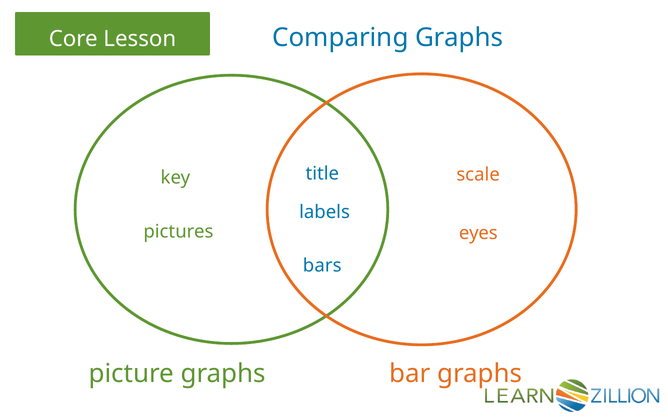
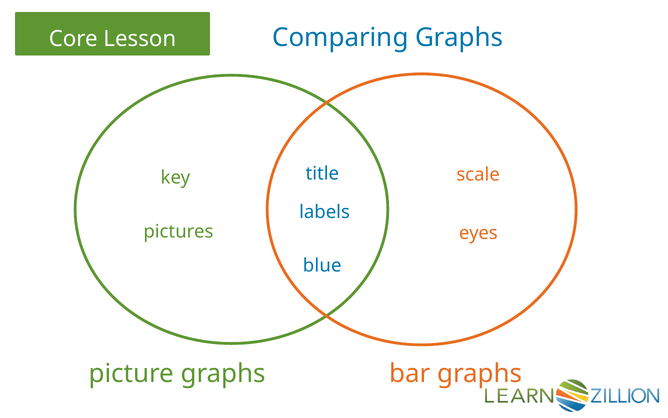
bars: bars -> blue
